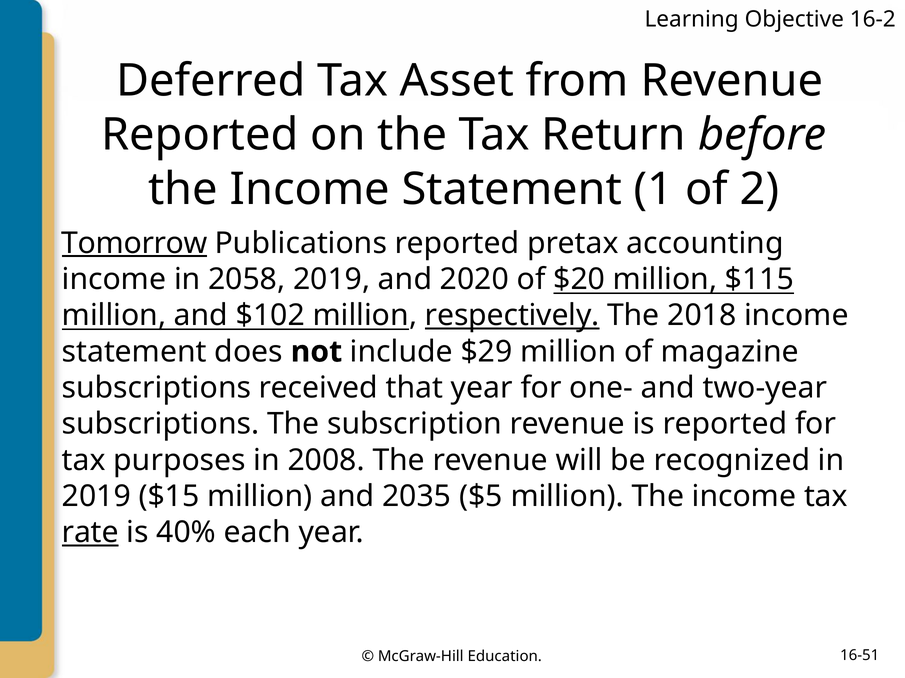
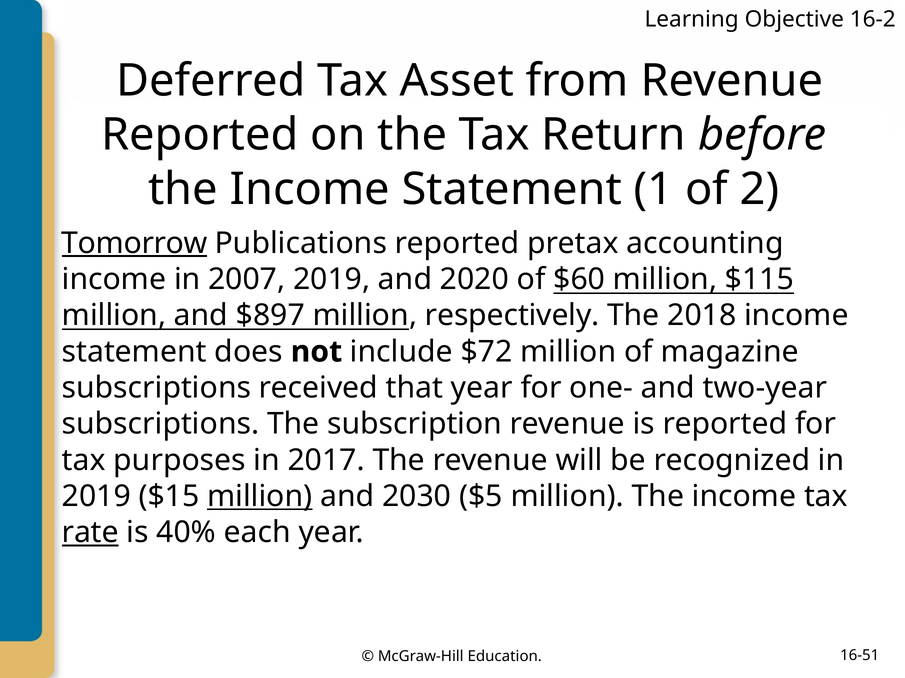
2058: 2058 -> 2007
$20: $20 -> $60
$102: $102 -> $897
respectively underline: present -> none
$29: $29 -> $72
2008: 2008 -> 2017
million at (260, 497) underline: none -> present
2035: 2035 -> 2030
